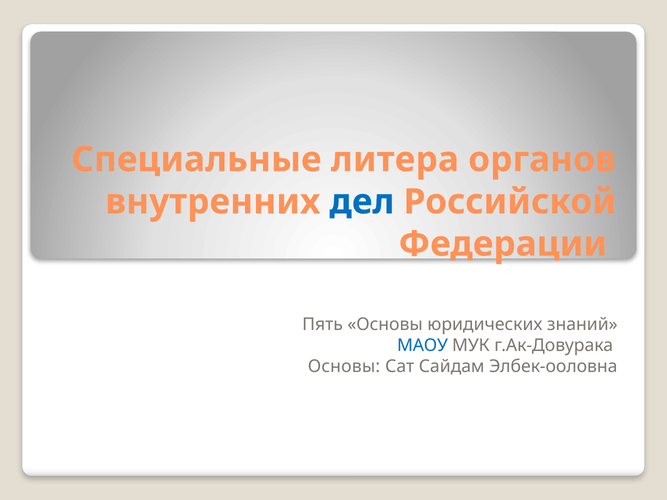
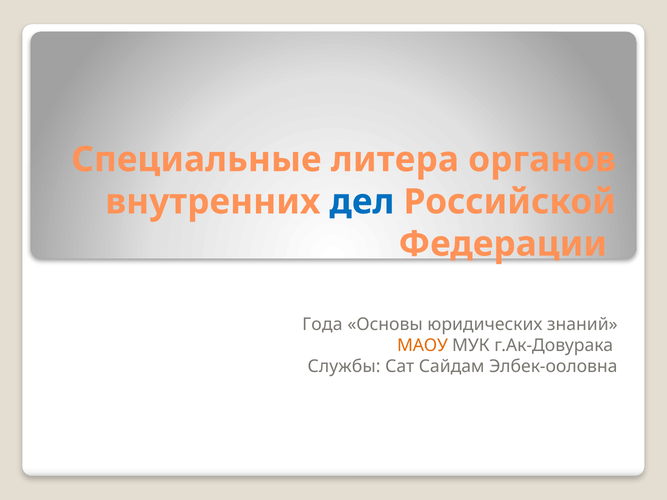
Пять: Пять -> Года
МАОУ colour: blue -> orange
Основы at (344, 367): Основы -> Службы
